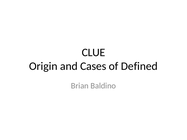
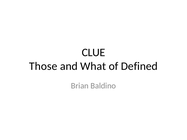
Origin: Origin -> Those
Cases: Cases -> What
